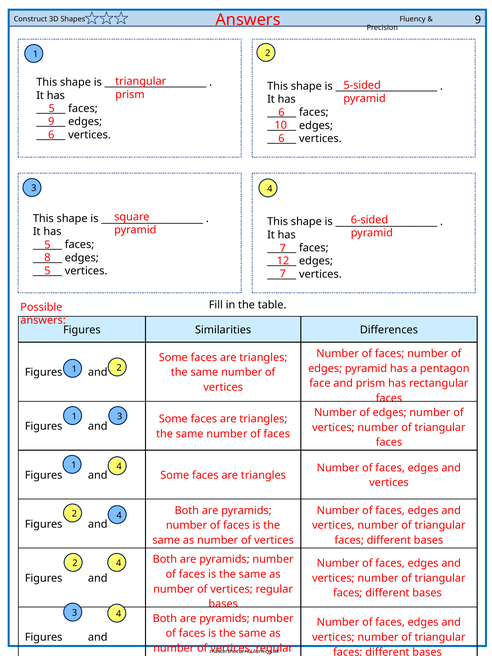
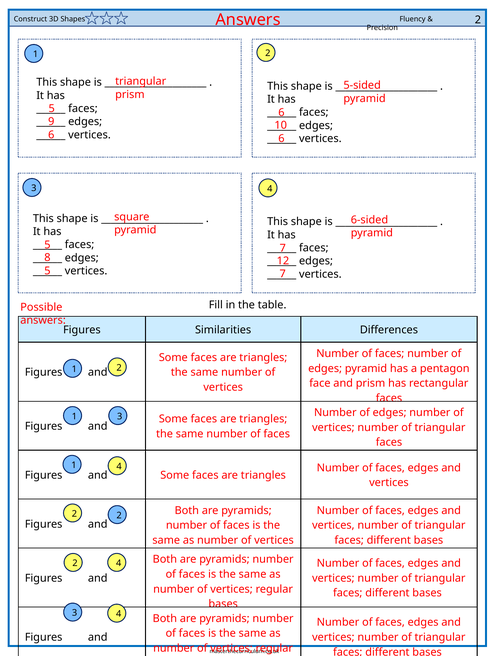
Shapes 9: 9 -> 2
4 at (119, 515): 4 -> 2
